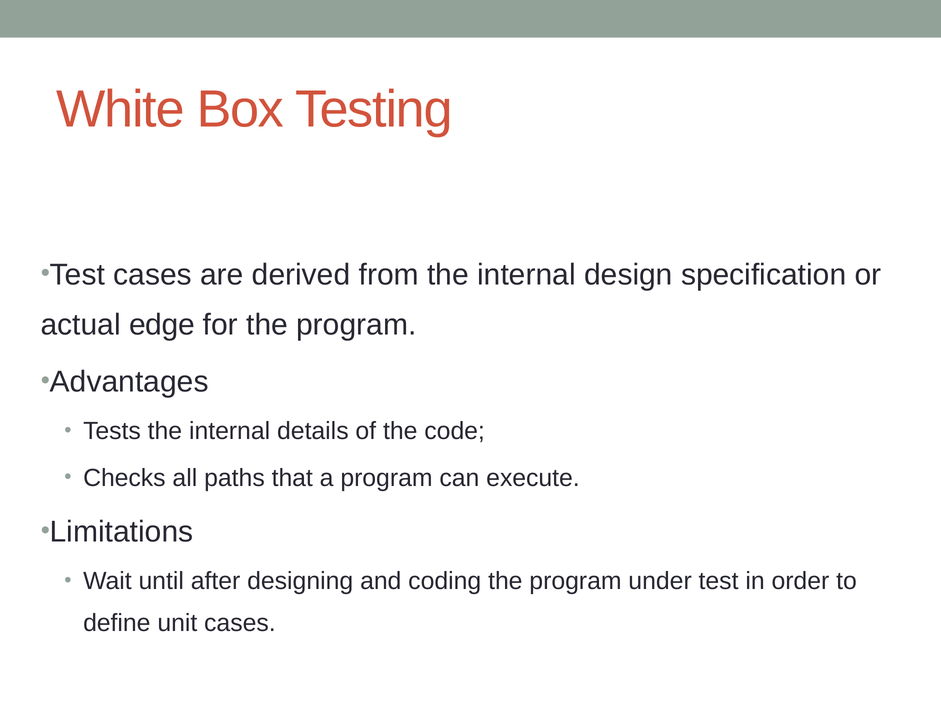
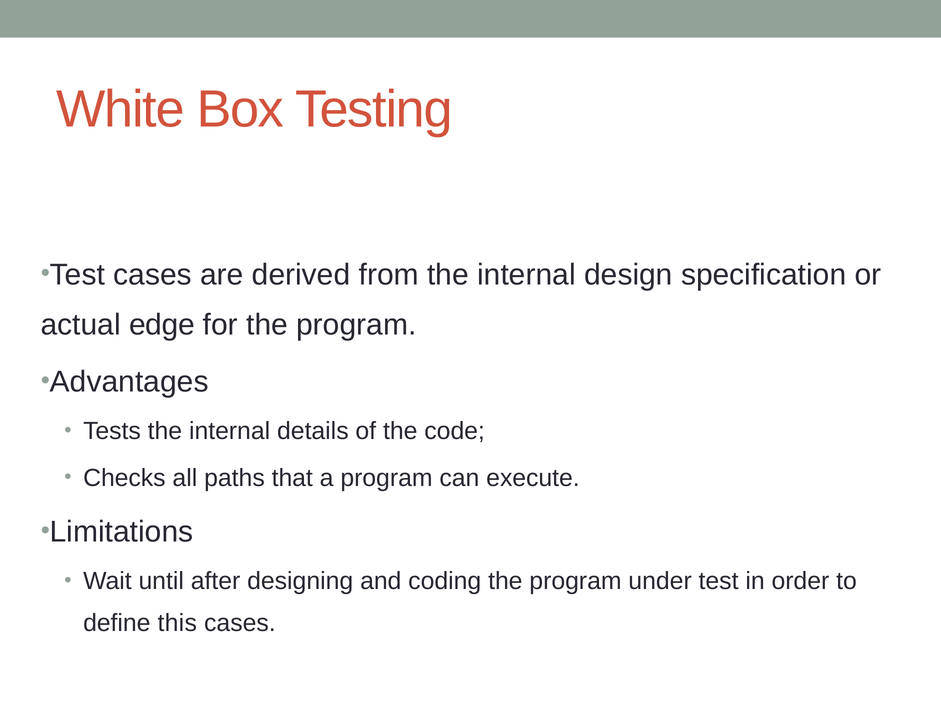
unit: unit -> this
